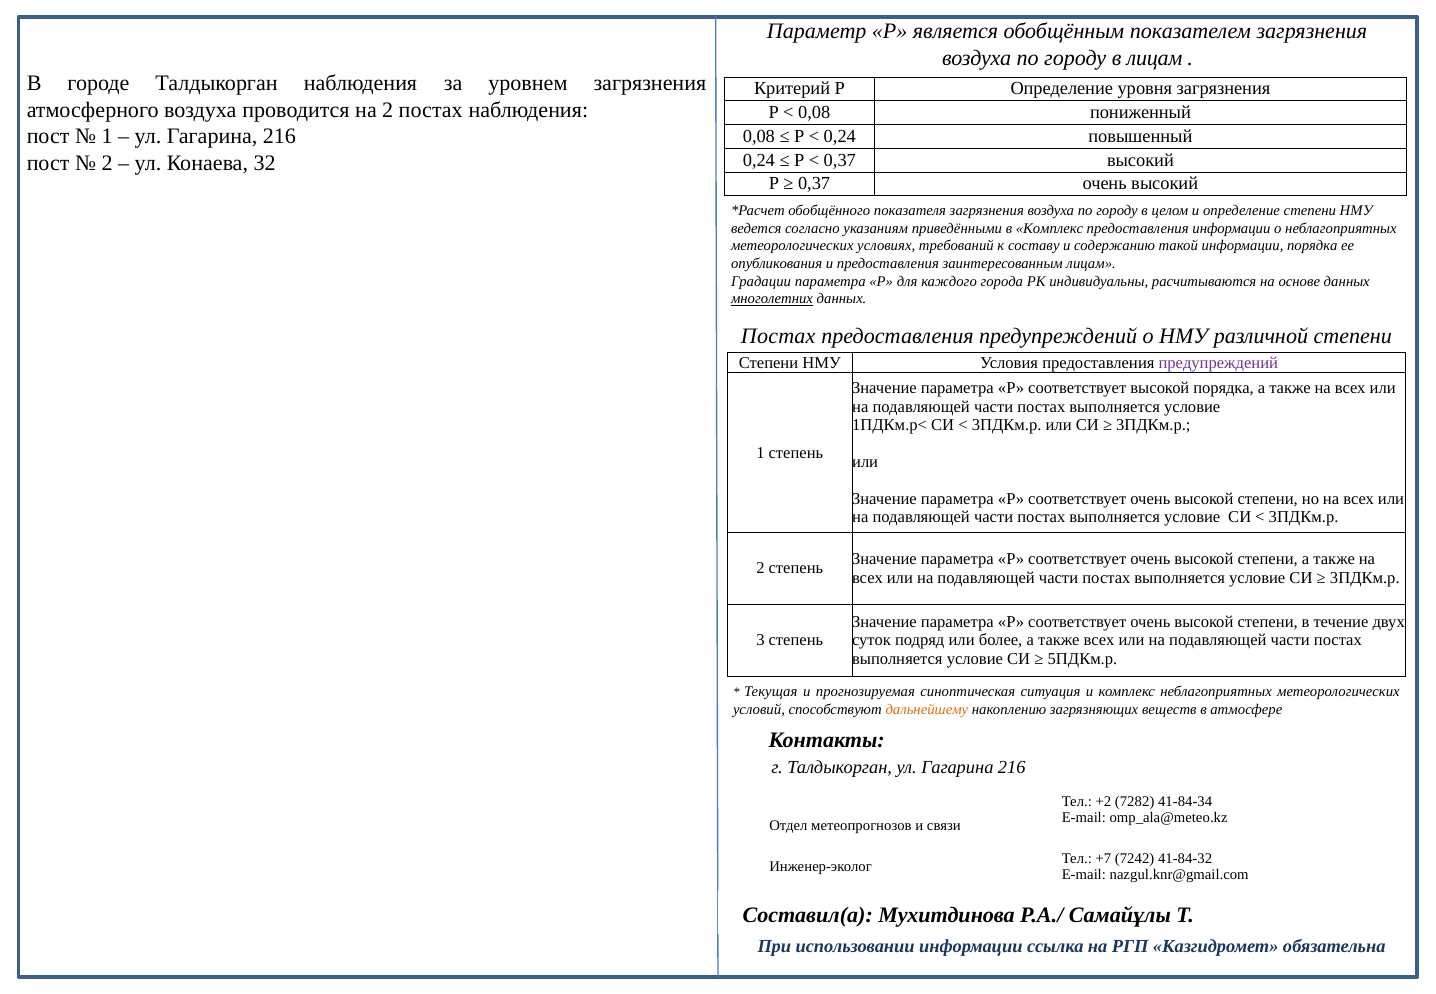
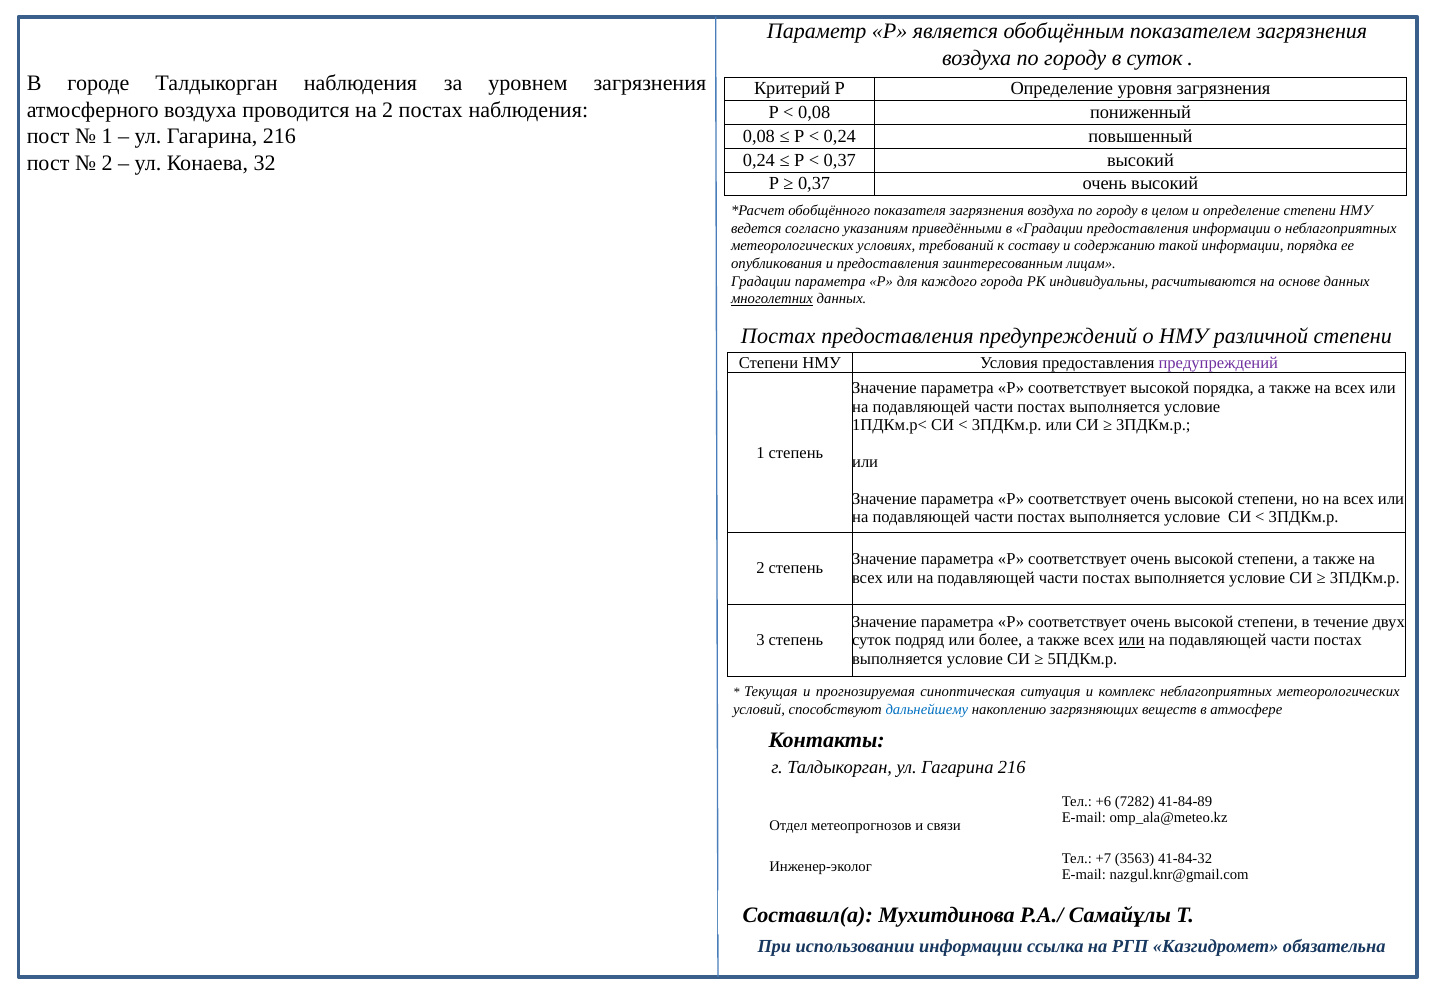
в лицам: лицам -> суток
в Комплекс: Комплекс -> Градации
или at (1132, 640) underline: none -> present
дальнейшему colour: orange -> blue
+2: +2 -> +6
41-84-34: 41-84-34 -> 41-84-89
7242: 7242 -> 3563
